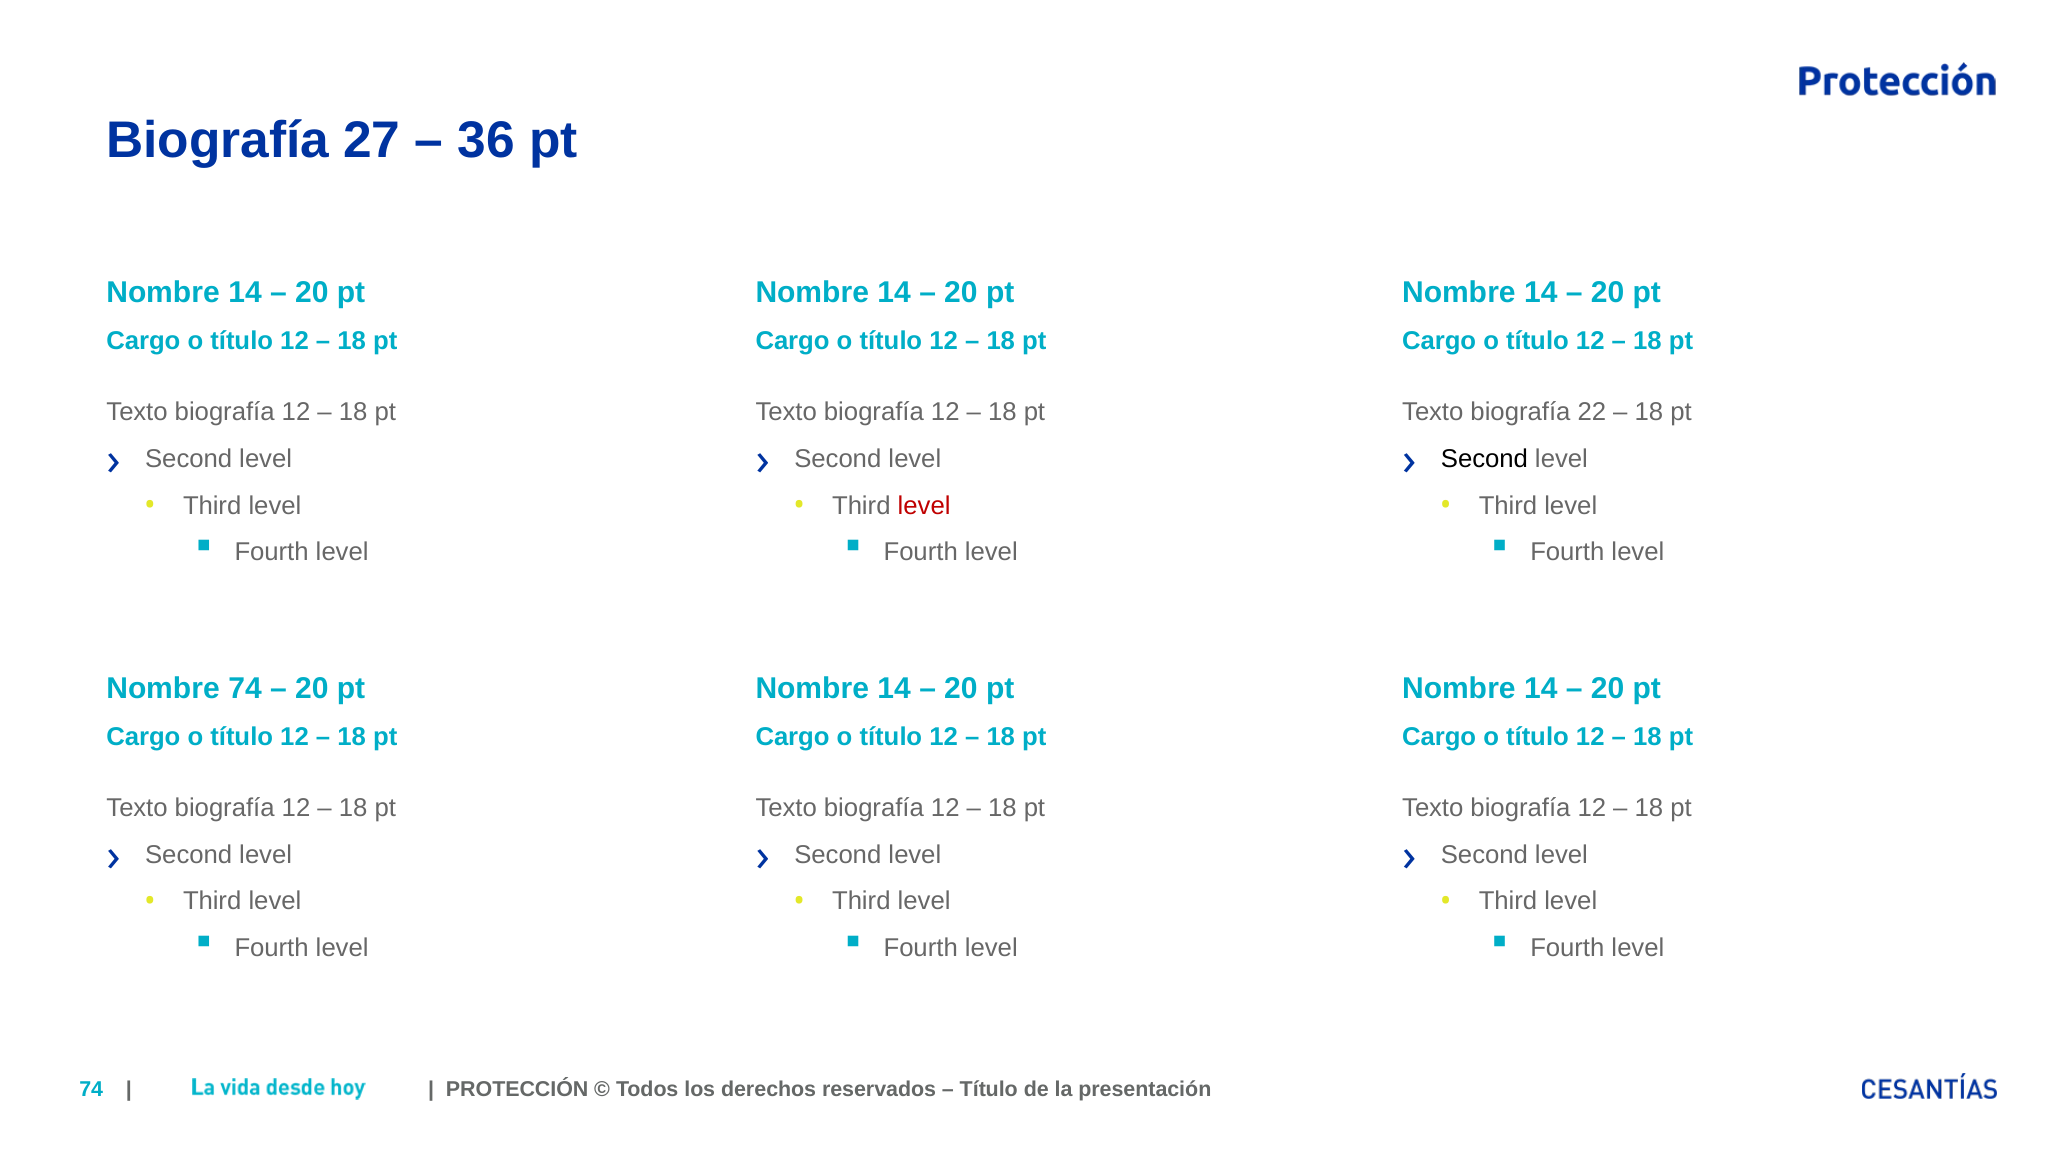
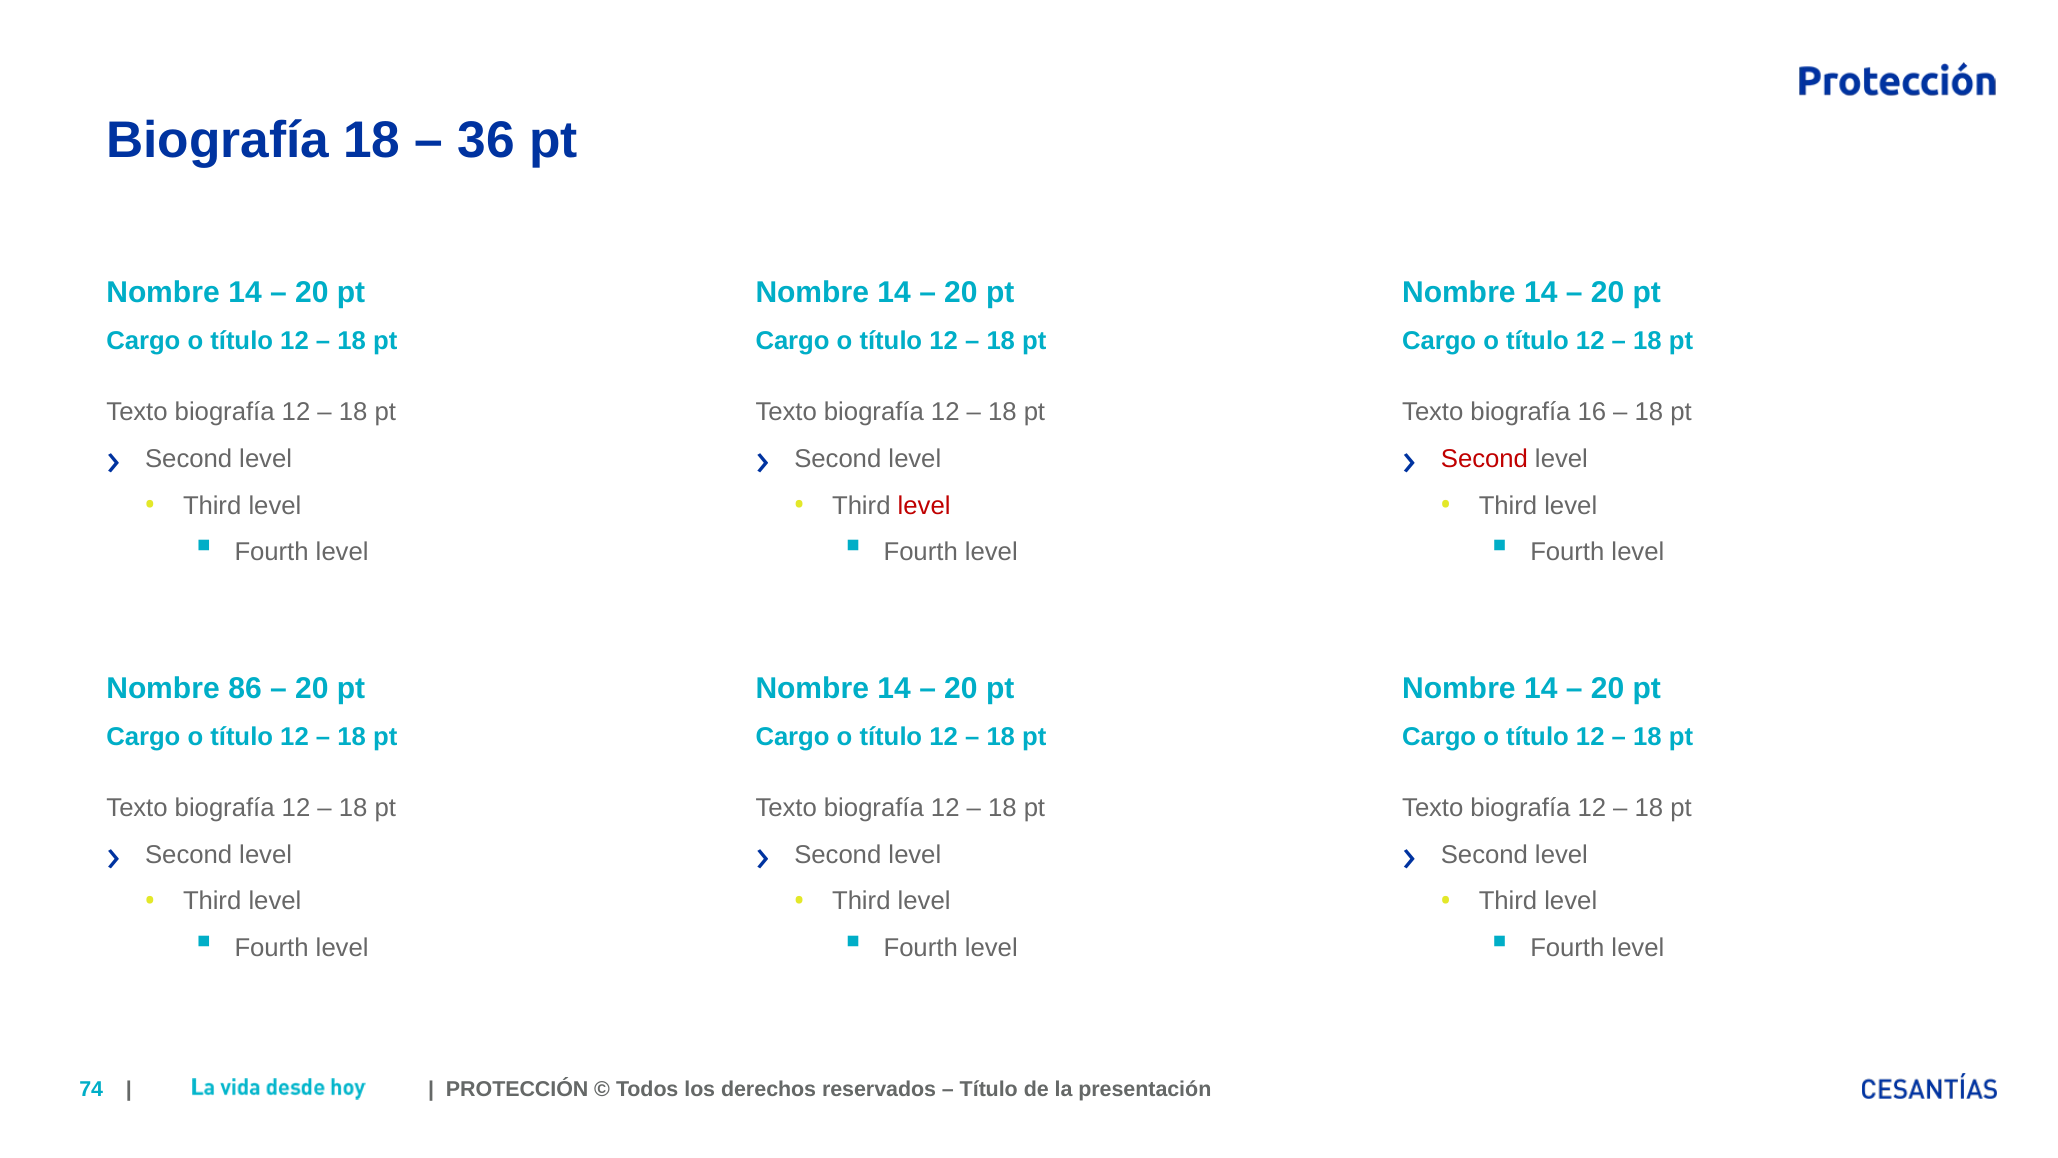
Biografía 27: 27 -> 18
22: 22 -> 16
Second at (1484, 459) colour: black -> red
Nombre 74: 74 -> 86
